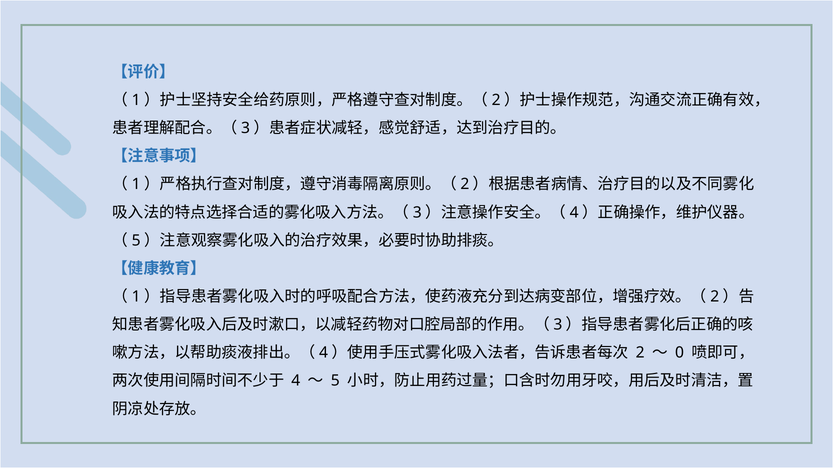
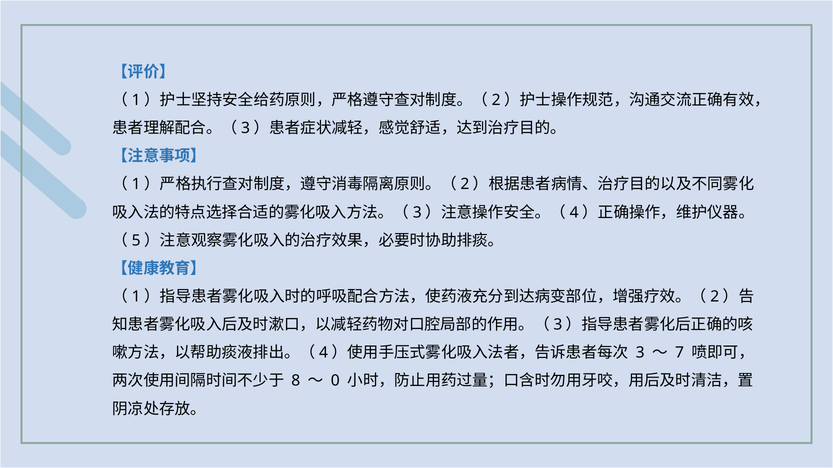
2: 2 -> 3
0: 0 -> 7
4: 4 -> 8
5: 5 -> 0
